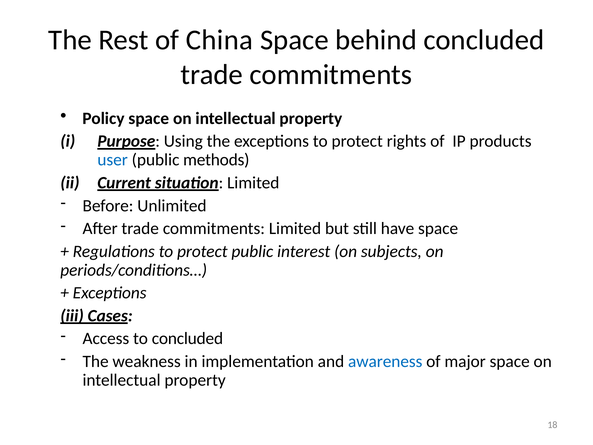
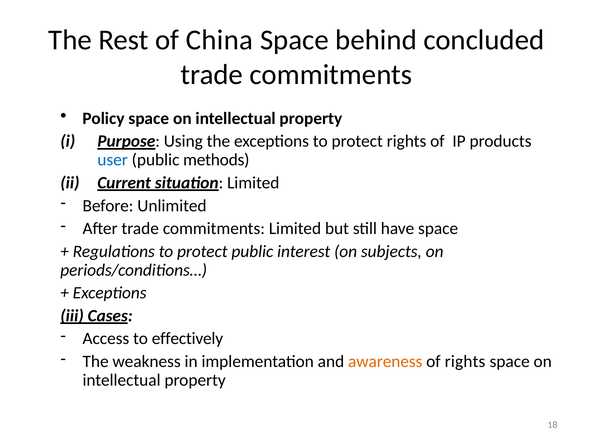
to concluded: concluded -> effectively
awareness colour: blue -> orange
of major: major -> rights
